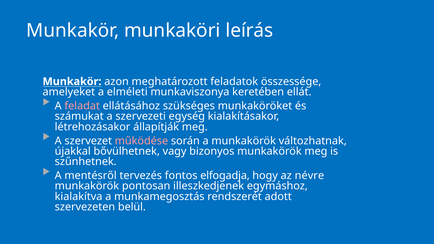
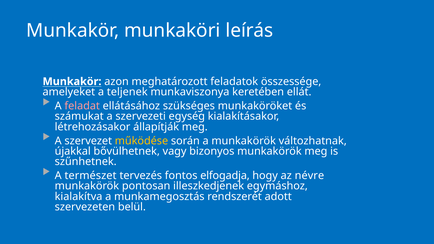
elméleti: elméleti -> teljenek
működése colour: pink -> yellow
mentésről: mentésről -> természet
